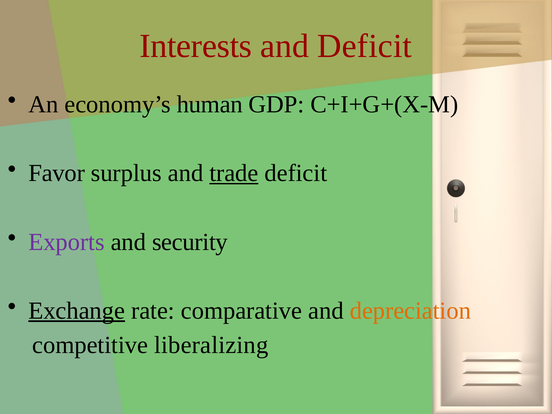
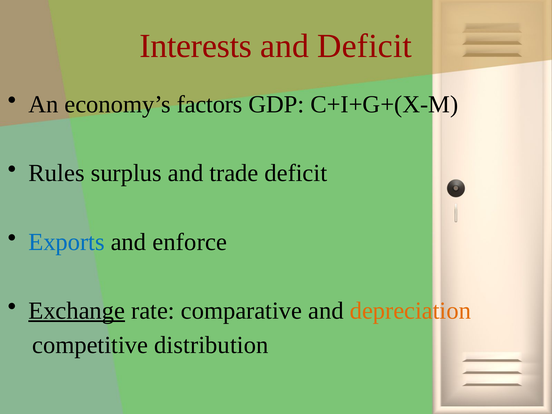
human: human -> factors
Favor: Favor -> Rules
trade underline: present -> none
Exports colour: purple -> blue
security: security -> enforce
liberalizing: liberalizing -> distribution
